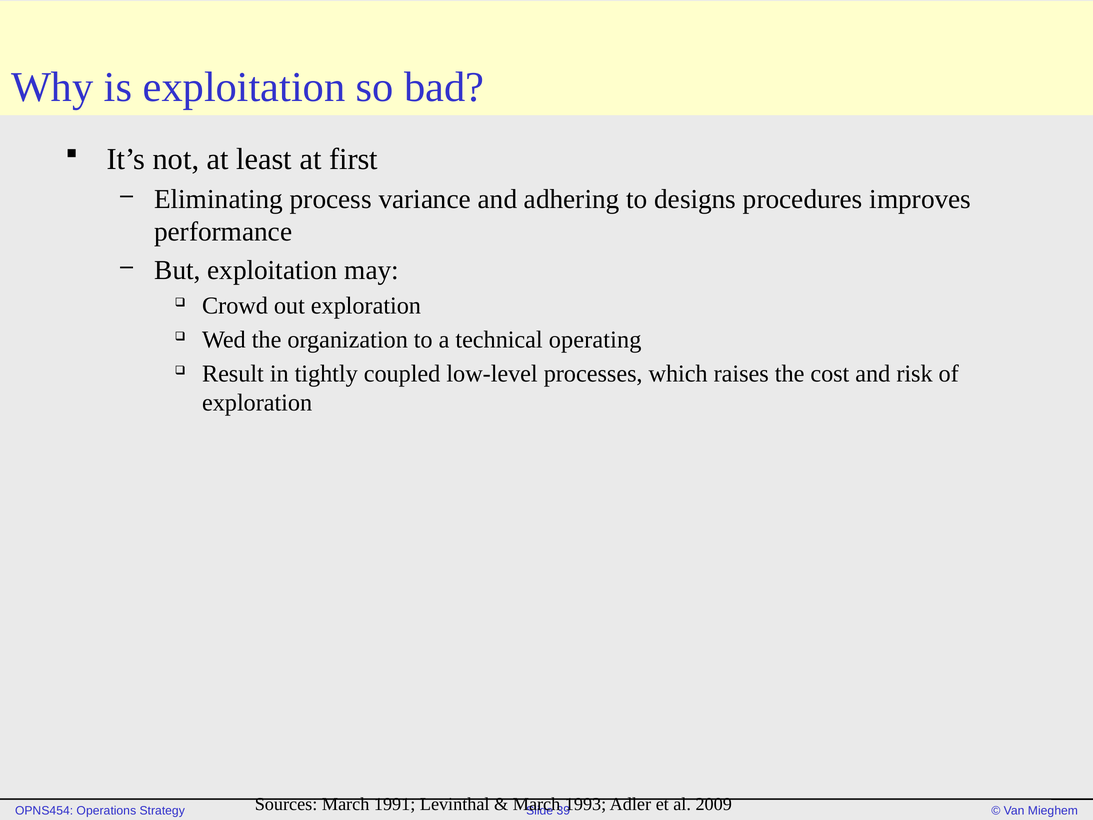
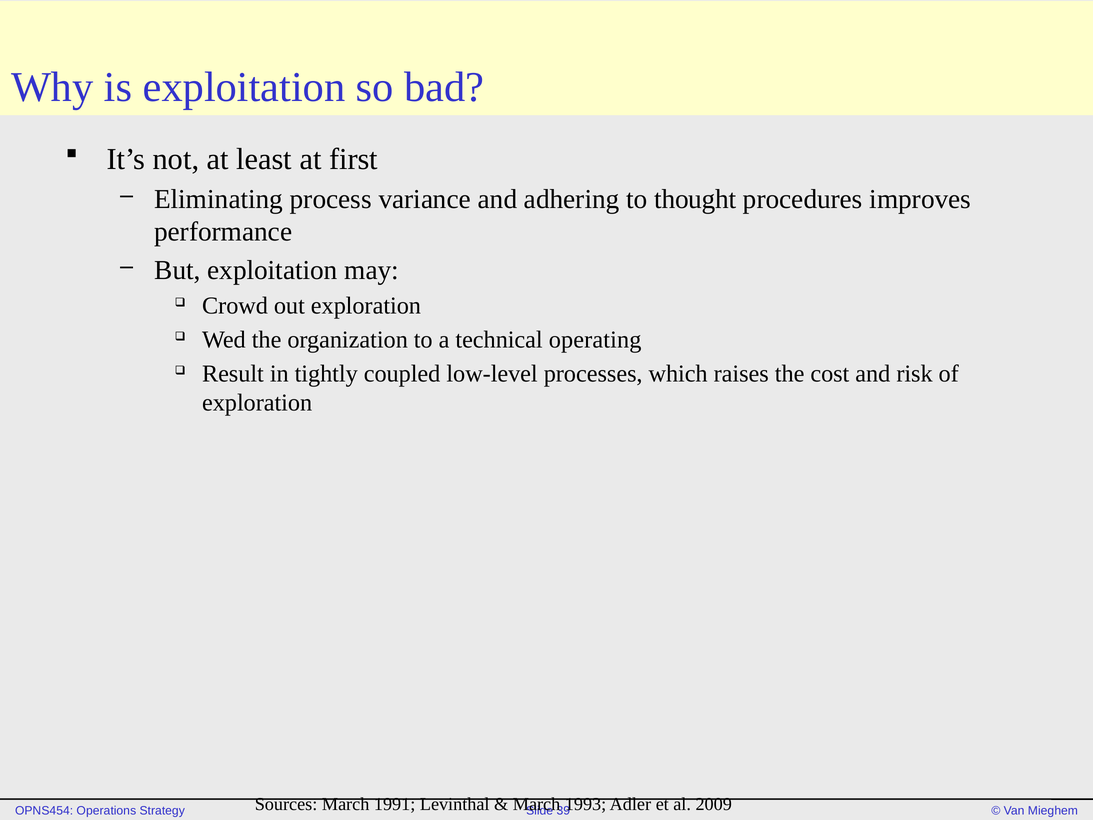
designs: designs -> thought
